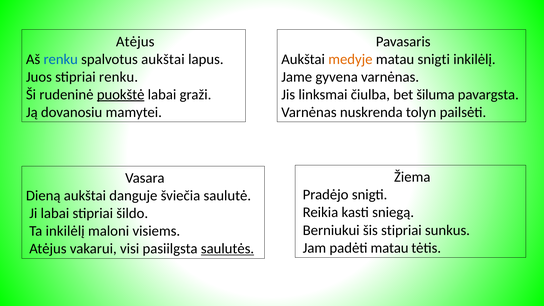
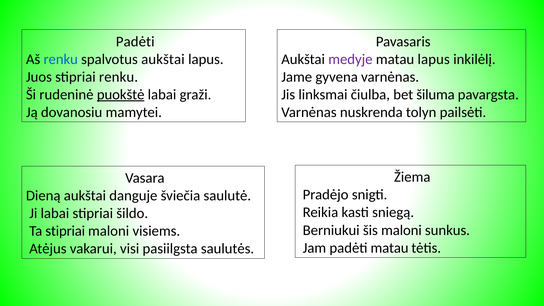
Atėjus at (135, 41): Atėjus -> Padėti
medyje colour: orange -> purple
matau snigti: snigti -> lapus
šis stipriai: stipriai -> maloni
Ta inkilėlį: inkilėlį -> stipriai
saulutės underline: present -> none
